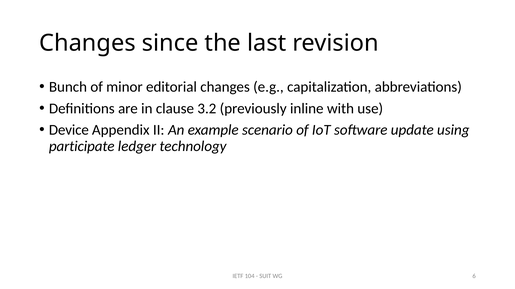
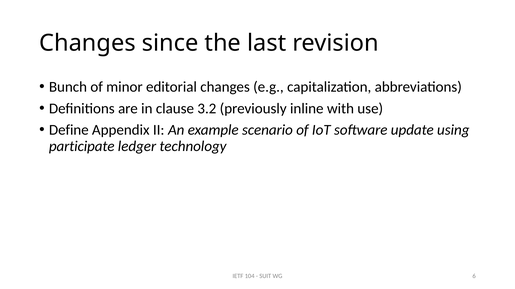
Device: Device -> Define
